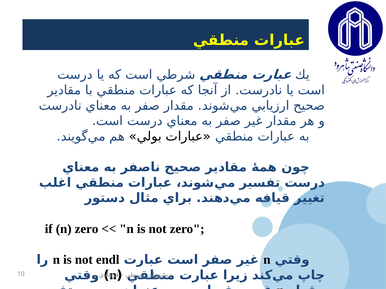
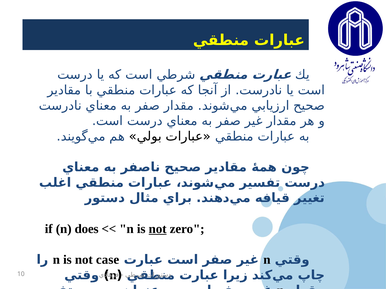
n zero: zero -> does
not at (158, 229) underline: none -> present
endl: endl -> case
